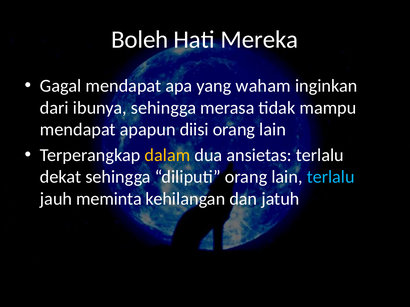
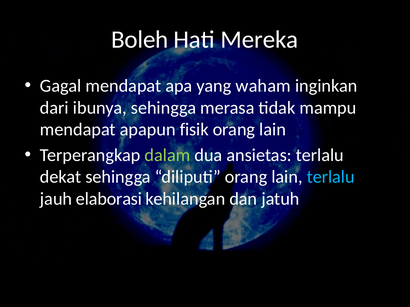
diisi: diisi -> fisik
dalam colour: yellow -> light green
meminta: meminta -> elaborasi
